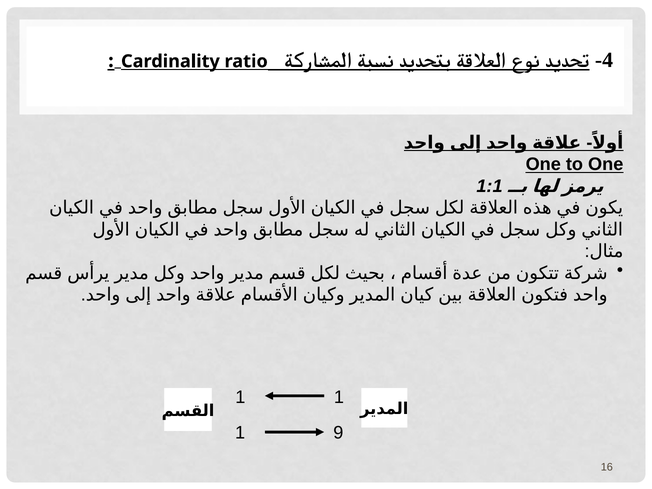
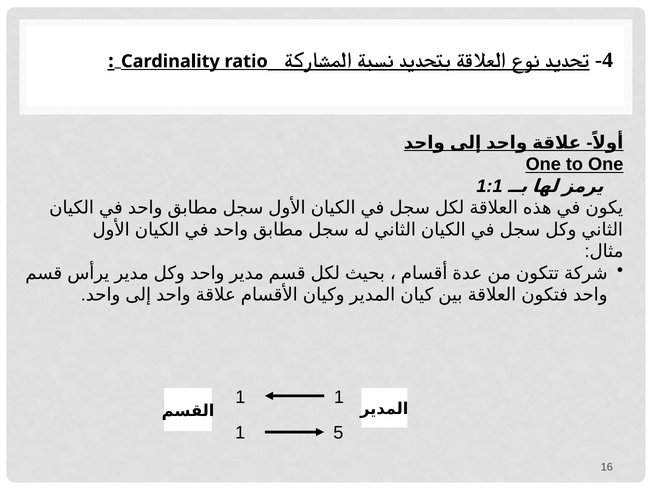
9: 9 -> 5
